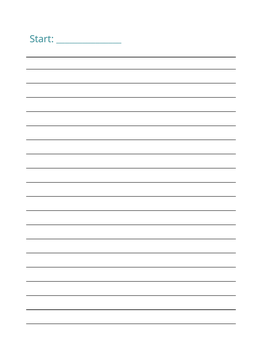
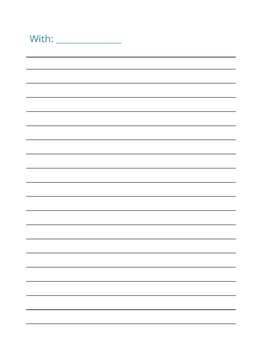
Start: Start -> With
